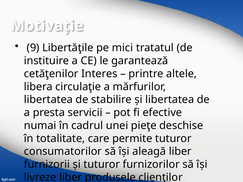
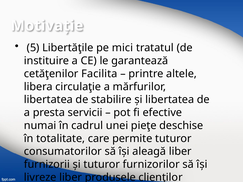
9: 9 -> 5
Interes: Interes -> Facilita
